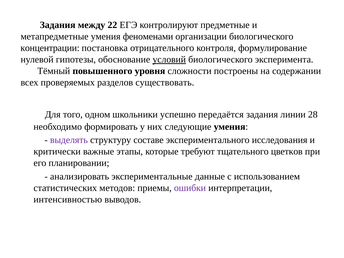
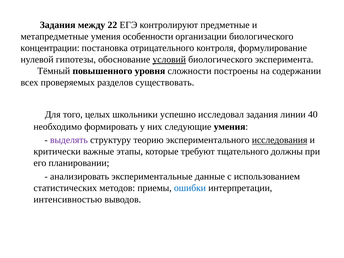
феноменами: феноменами -> особенности
одном: одном -> целых
передаётся: передаётся -> исследовал
28: 28 -> 40
составе: составе -> теорию
исследования underline: none -> present
цветков: цветков -> должны
ошибки colour: purple -> blue
